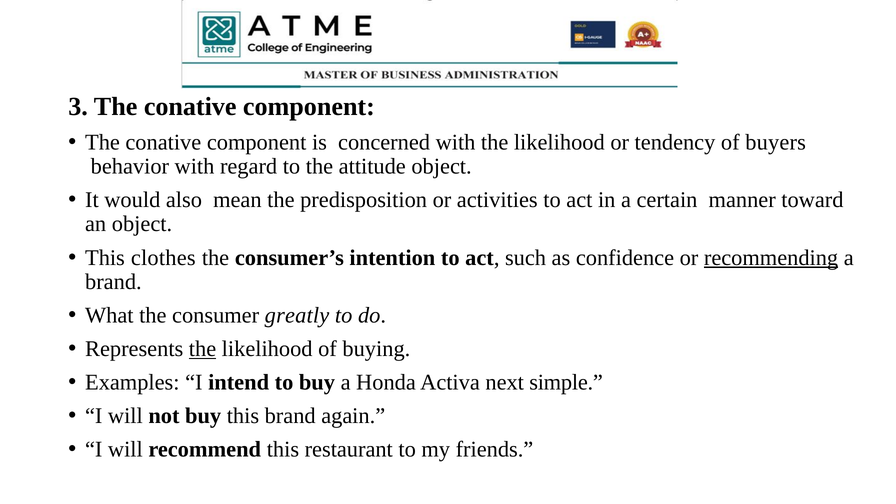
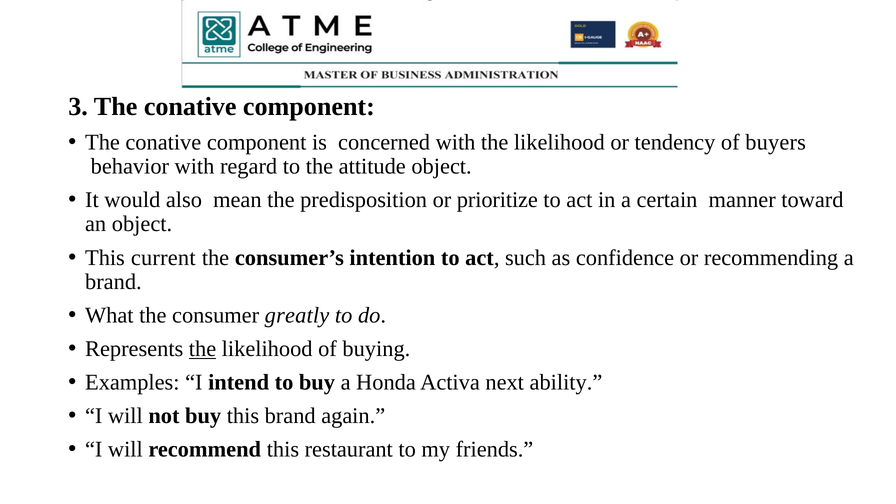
activities: activities -> prioritize
clothes: clothes -> current
recommending underline: present -> none
simple: simple -> ability
